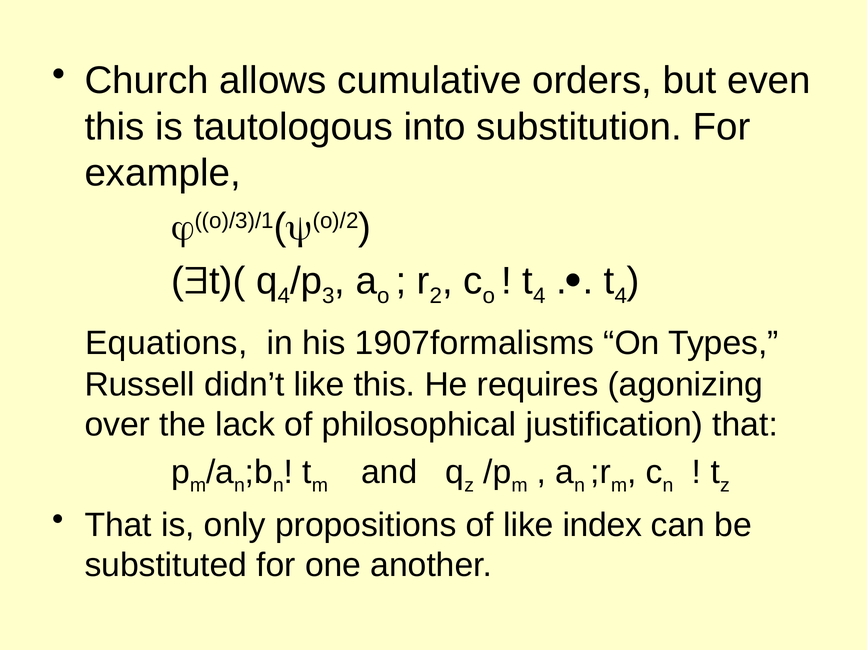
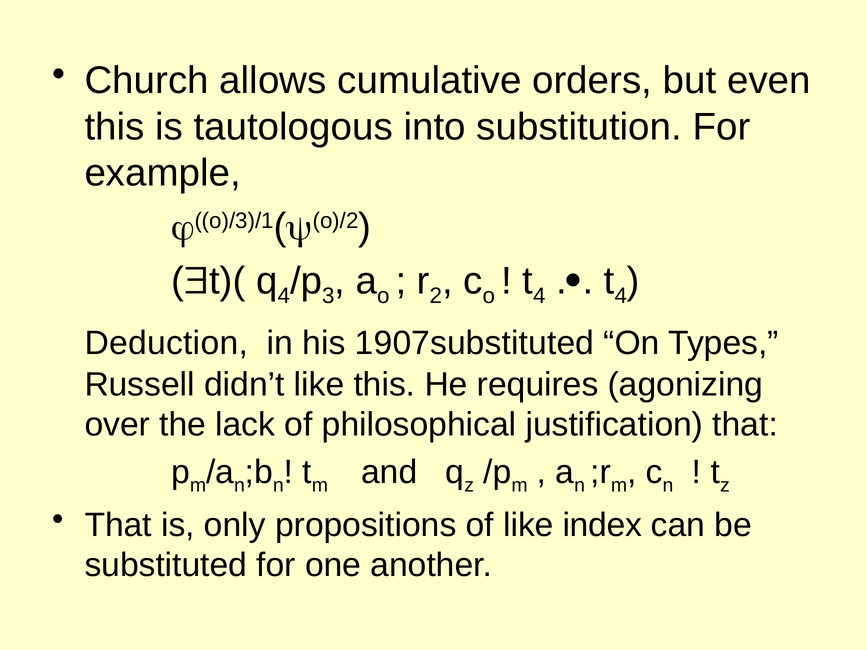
Equations: Equations -> Deduction
1907formalisms: 1907formalisms -> 1907substituted
